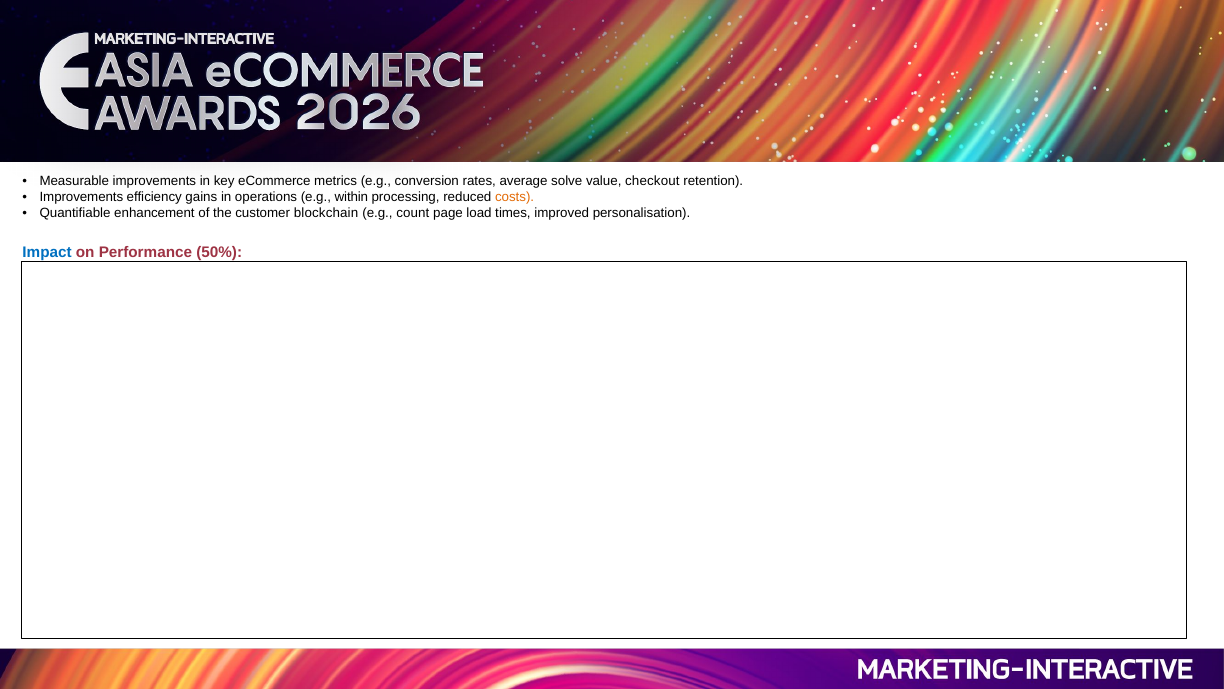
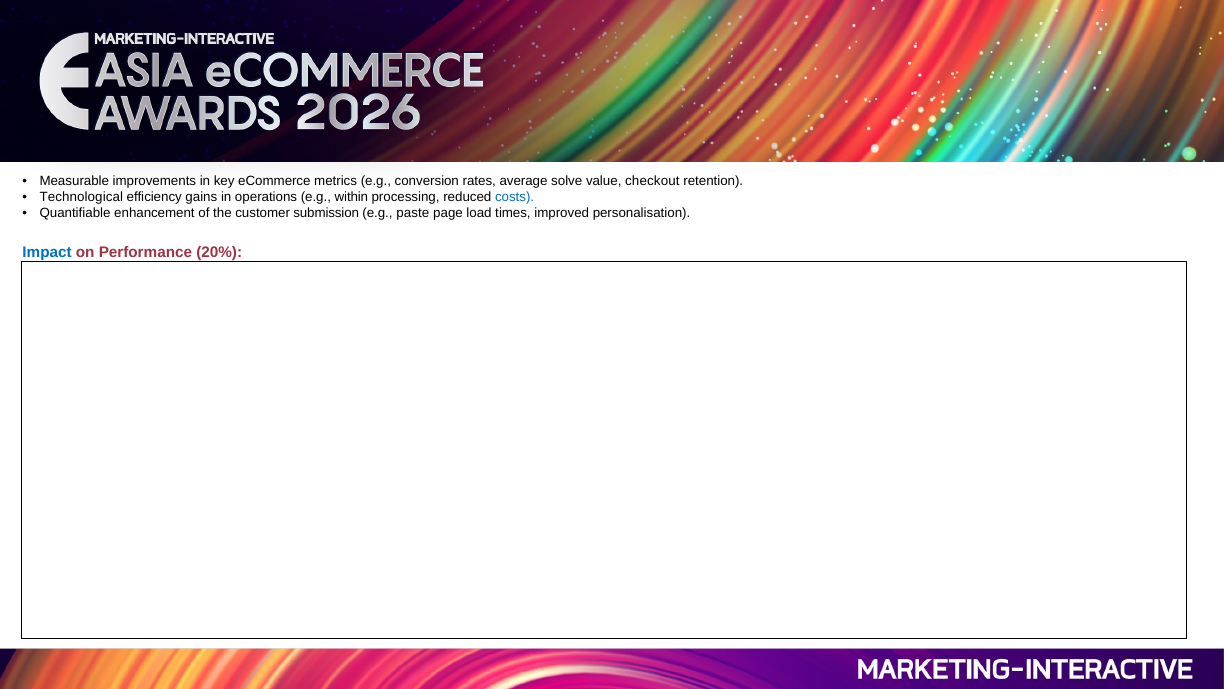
Improvements at (81, 197): Improvements -> Technological
costs colour: orange -> blue
blockchain: blockchain -> submission
count: count -> paste
50%: 50% -> 20%
